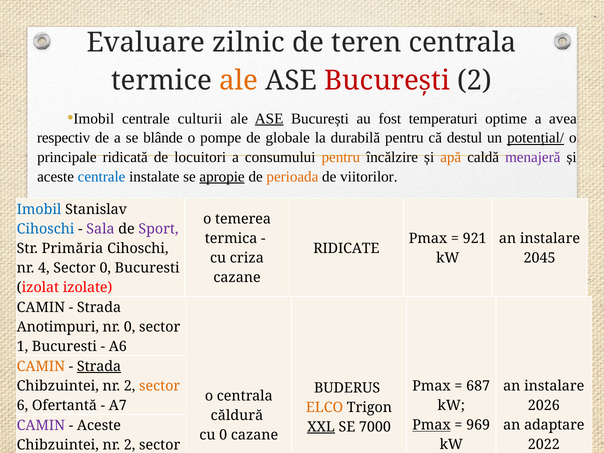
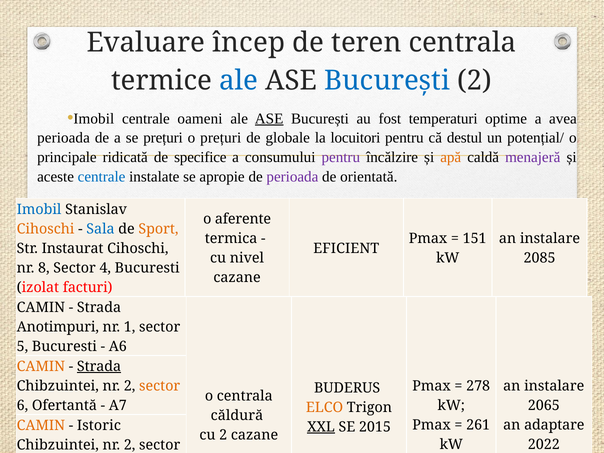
zilnic: zilnic -> încep
ale at (239, 80) colour: orange -> blue
București at (387, 80) colour: red -> blue
culturii: culturii -> oameni
respectiv at (64, 138): respectiv -> perioada
se blânde: blânde -> prețuri
o pompe: pompe -> prețuri
durabilă: durabilă -> locuitori
potențial/ underline: present -> none
locuitori: locuitori -> specifice
pentru at (341, 157) colour: orange -> purple
apropie underline: present -> none
perioada at (292, 177) colour: orange -> purple
viitorilor: viitorilor -> orientată
temerea: temerea -> aferente
Cihoschi at (46, 229) colour: blue -> orange
Sala colour: purple -> blue
Sport colour: purple -> orange
921: 921 -> 151
Primăria: Primăria -> Instaurat
RIDICATE: RIDICATE -> EFICIENT
criza: criza -> nivel
2045: 2045 -> 2085
4: 4 -> 8
Sector 0: 0 -> 4
izolat izolate: izolate -> facturi
nr 0: 0 -> 1
1: 1 -> 5
687: 687 -> 278
2026: 2026 -> 2065
Pmax at (432, 425) underline: present -> none
969: 969 -> 261
CAMIN at (41, 426) colour: purple -> orange
Aceste at (99, 426): Aceste -> Istoric
7000: 7000 -> 2015
cu 0: 0 -> 2
